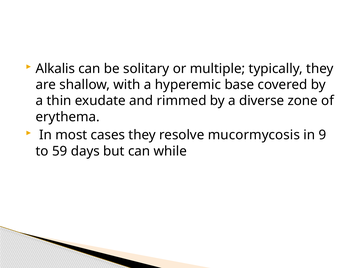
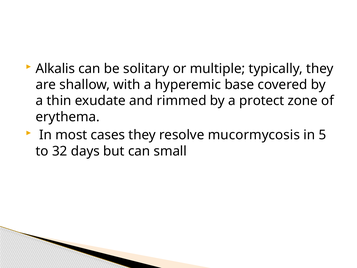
diverse: diverse -> protect
9: 9 -> 5
59: 59 -> 32
while: while -> small
